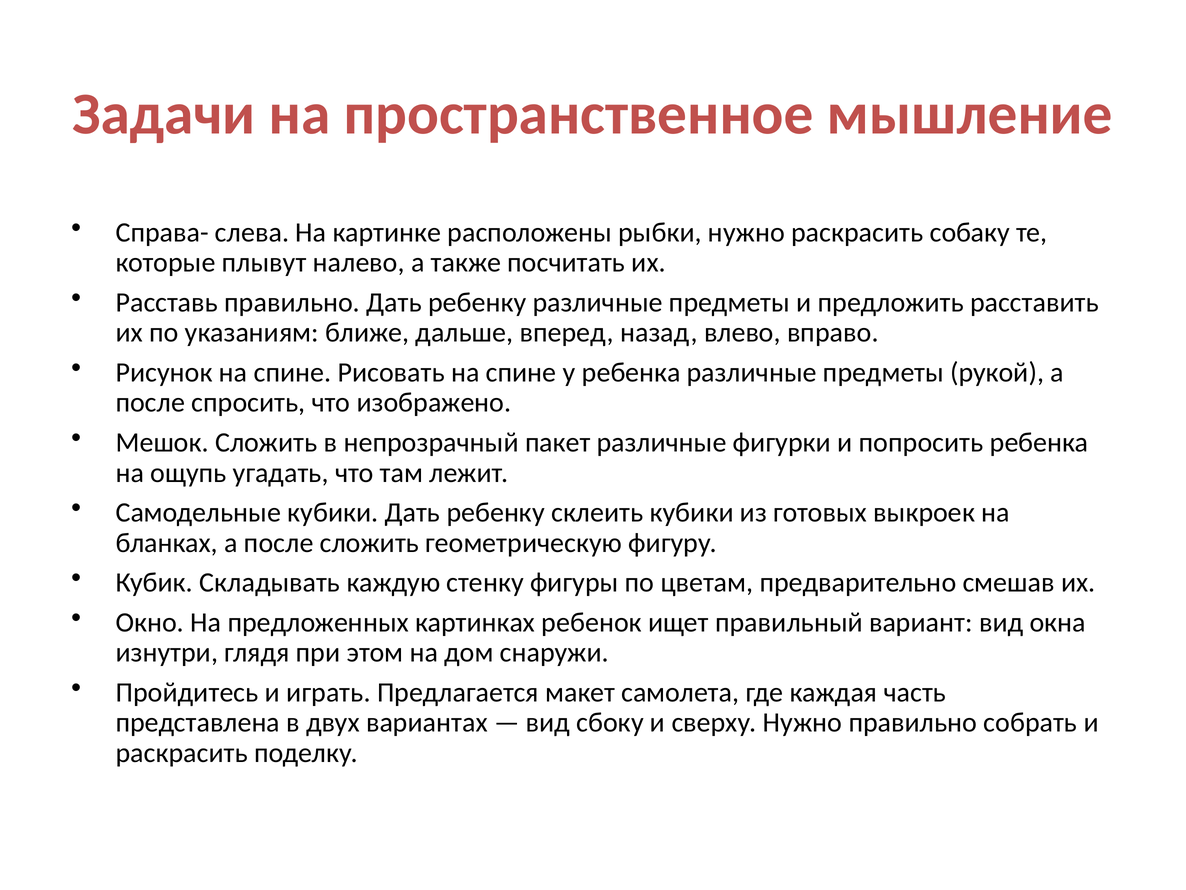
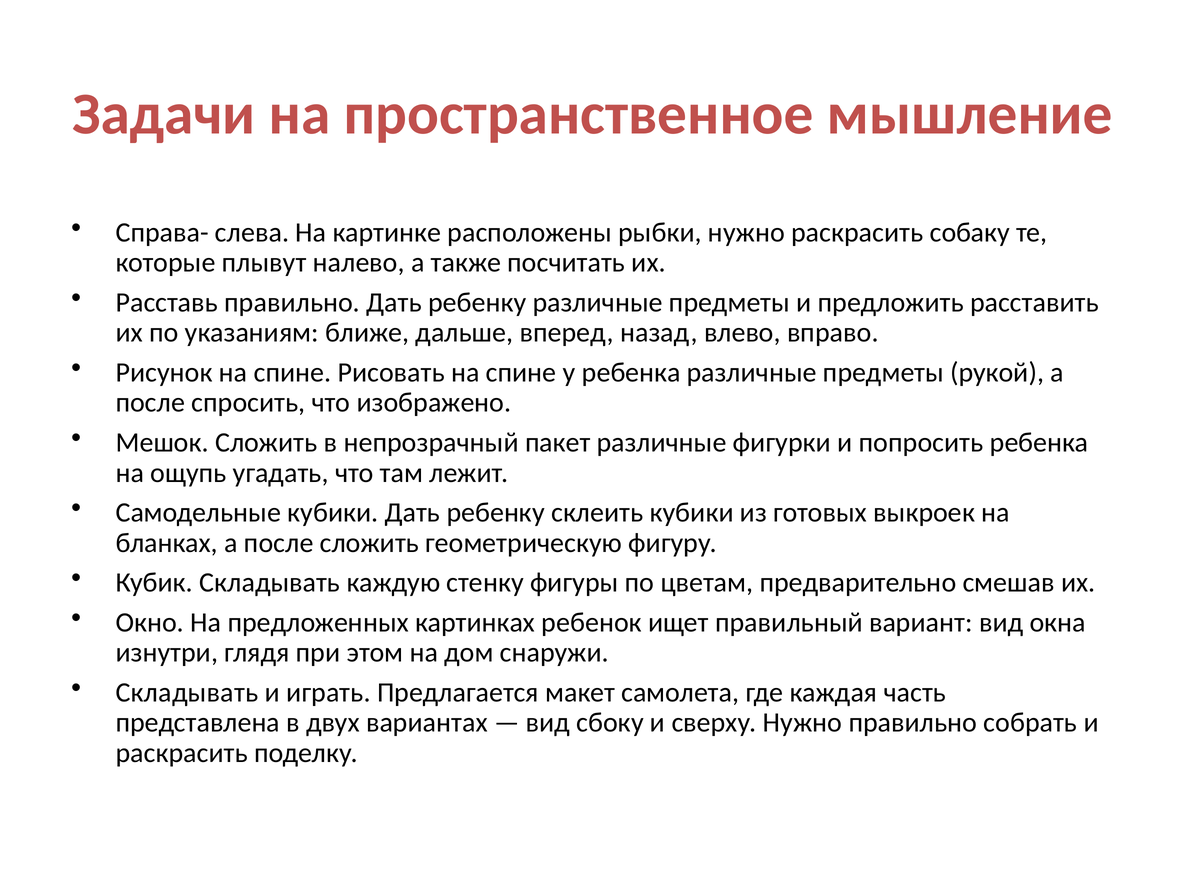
Пройдитесь at (187, 692): Пройдитесь -> Складывать
